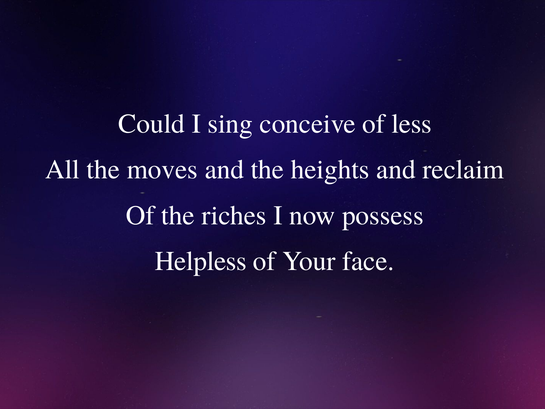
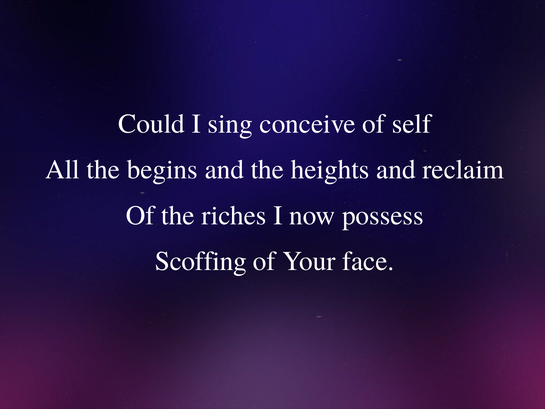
less: less -> self
moves: moves -> begins
Helpless: Helpless -> Scoffing
